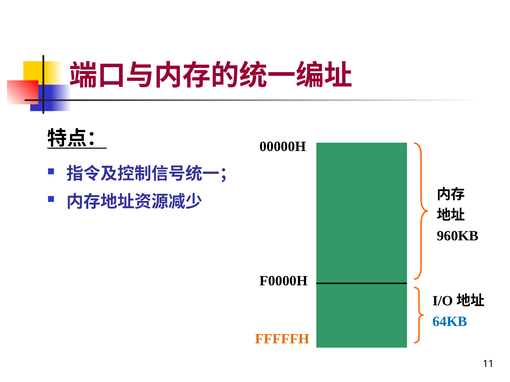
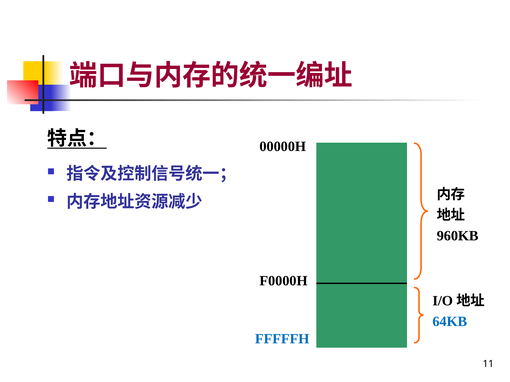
FFFFFH colour: orange -> blue
